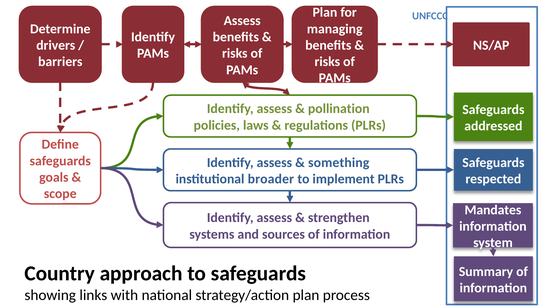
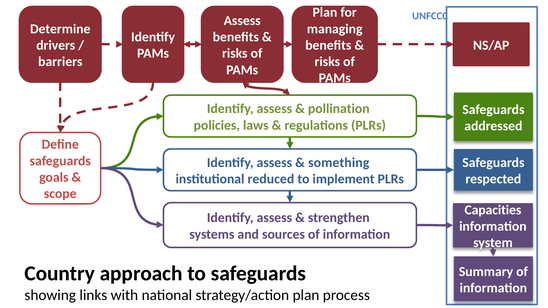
broader: broader -> reduced
Mandates: Mandates -> Capacities
